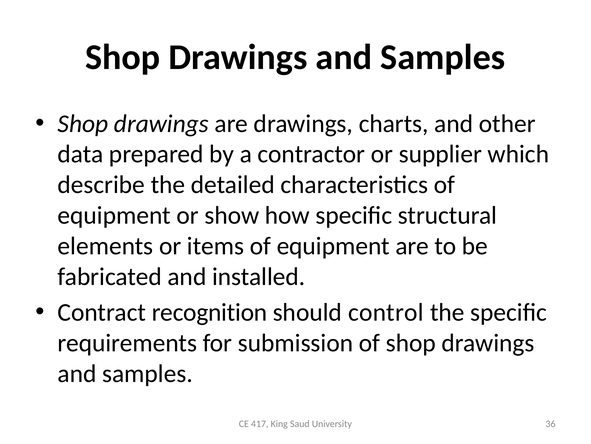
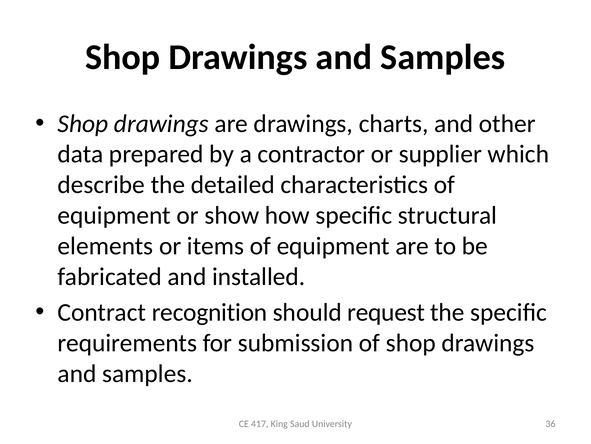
control: control -> request
